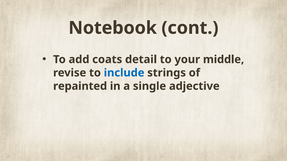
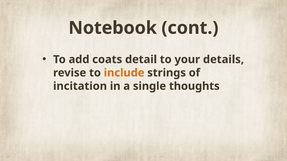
middle: middle -> details
include colour: blue -> orange
repainted: repainted -> incitation
adjective: adjective -> thoughts
